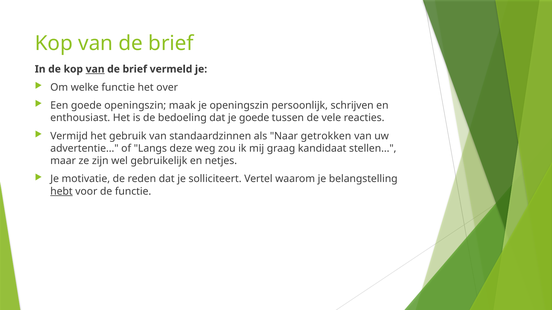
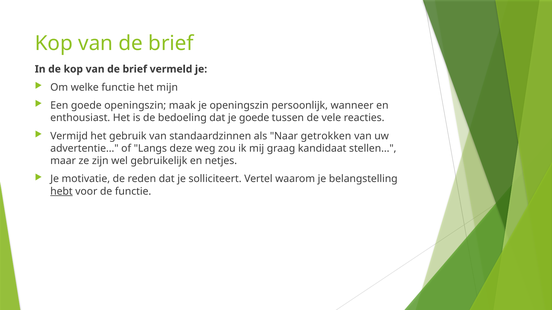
van at (95, 69) underline: present -> none
over: over -> mijn
schrijven: schrijven -> wanneer
